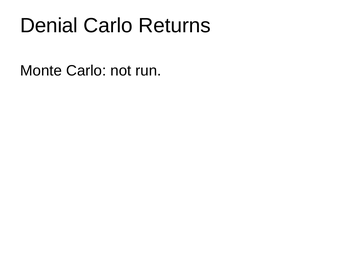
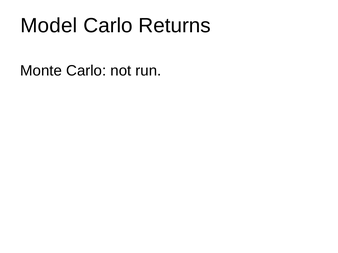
Denial: Denial -> Model
